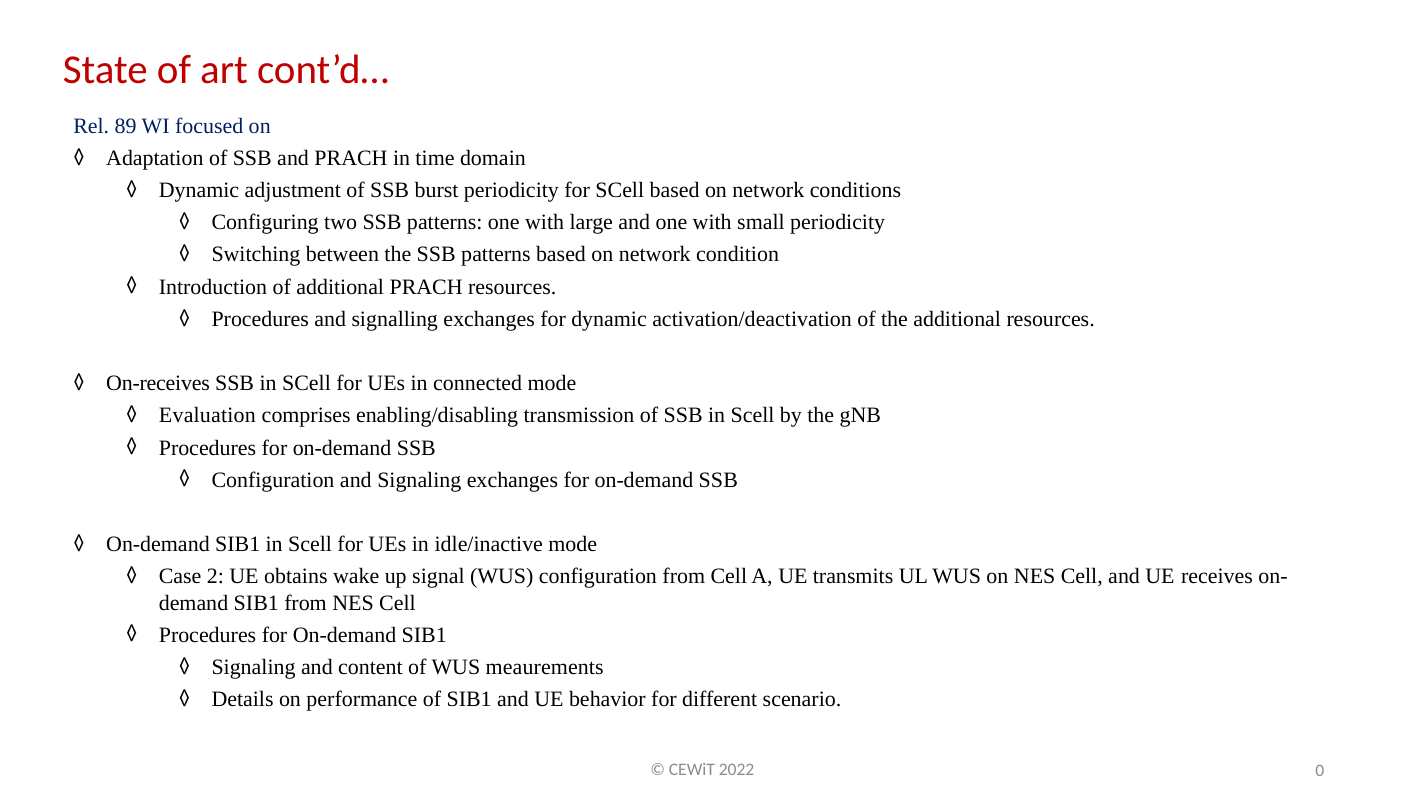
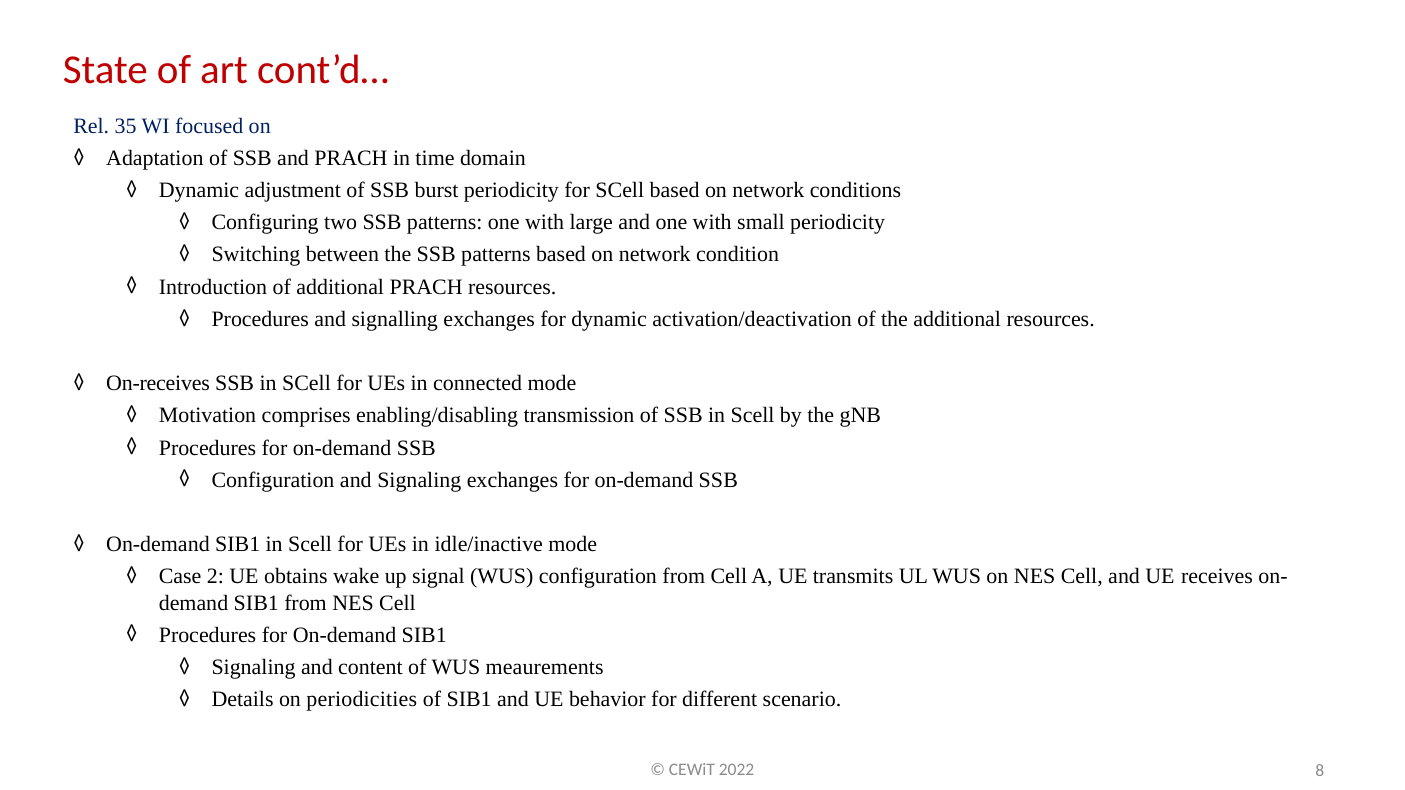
89: 89 -> 35
Evaluation: Evaluation -> Motivation
performance: performance -> periodicities
0: 0 -> 8
